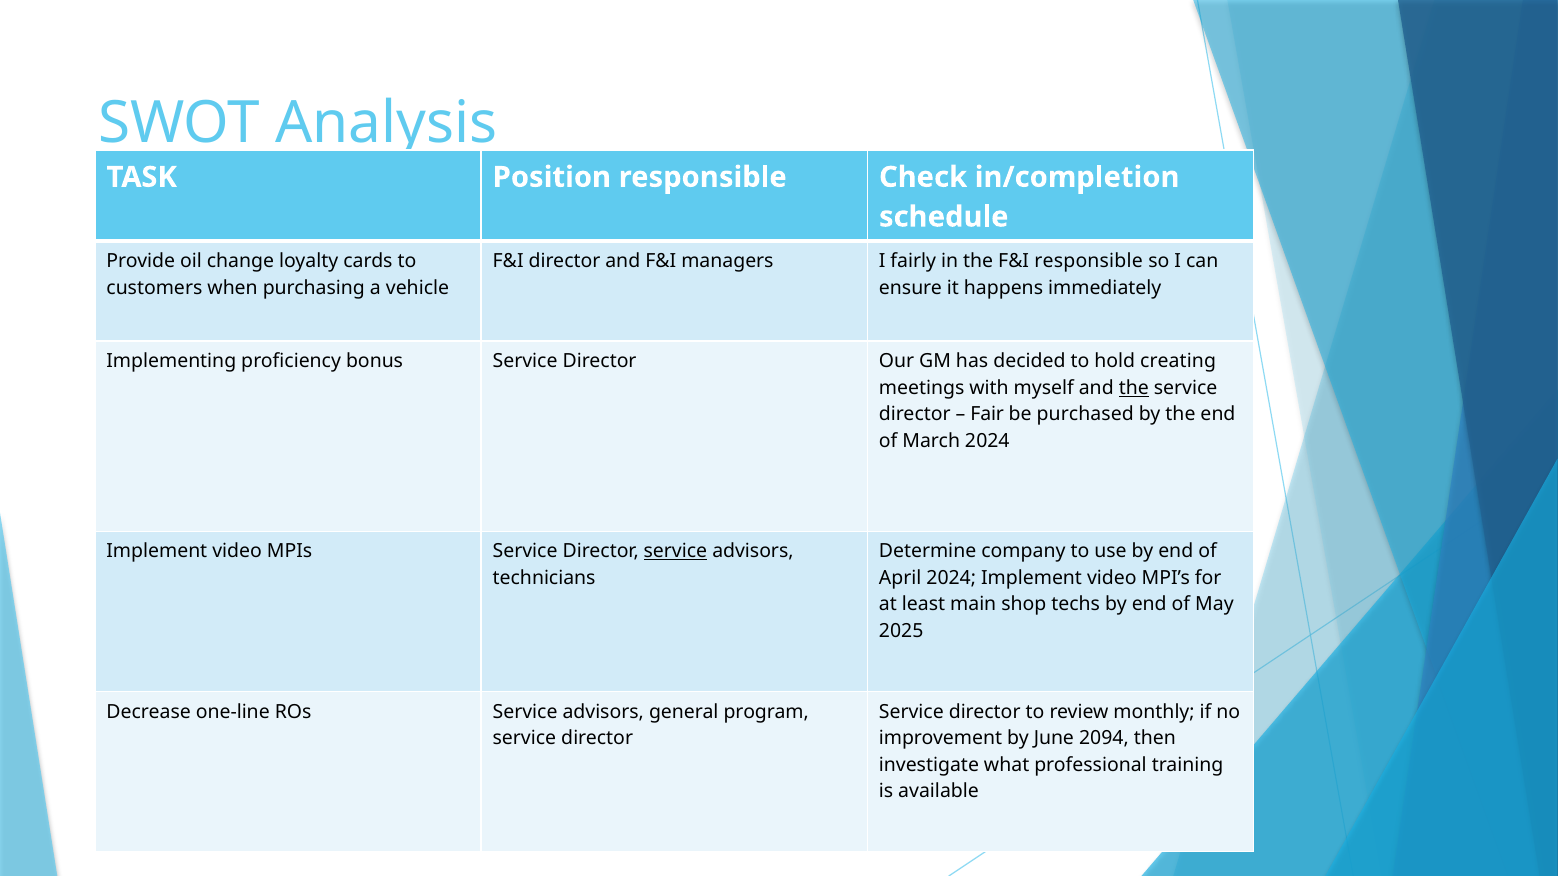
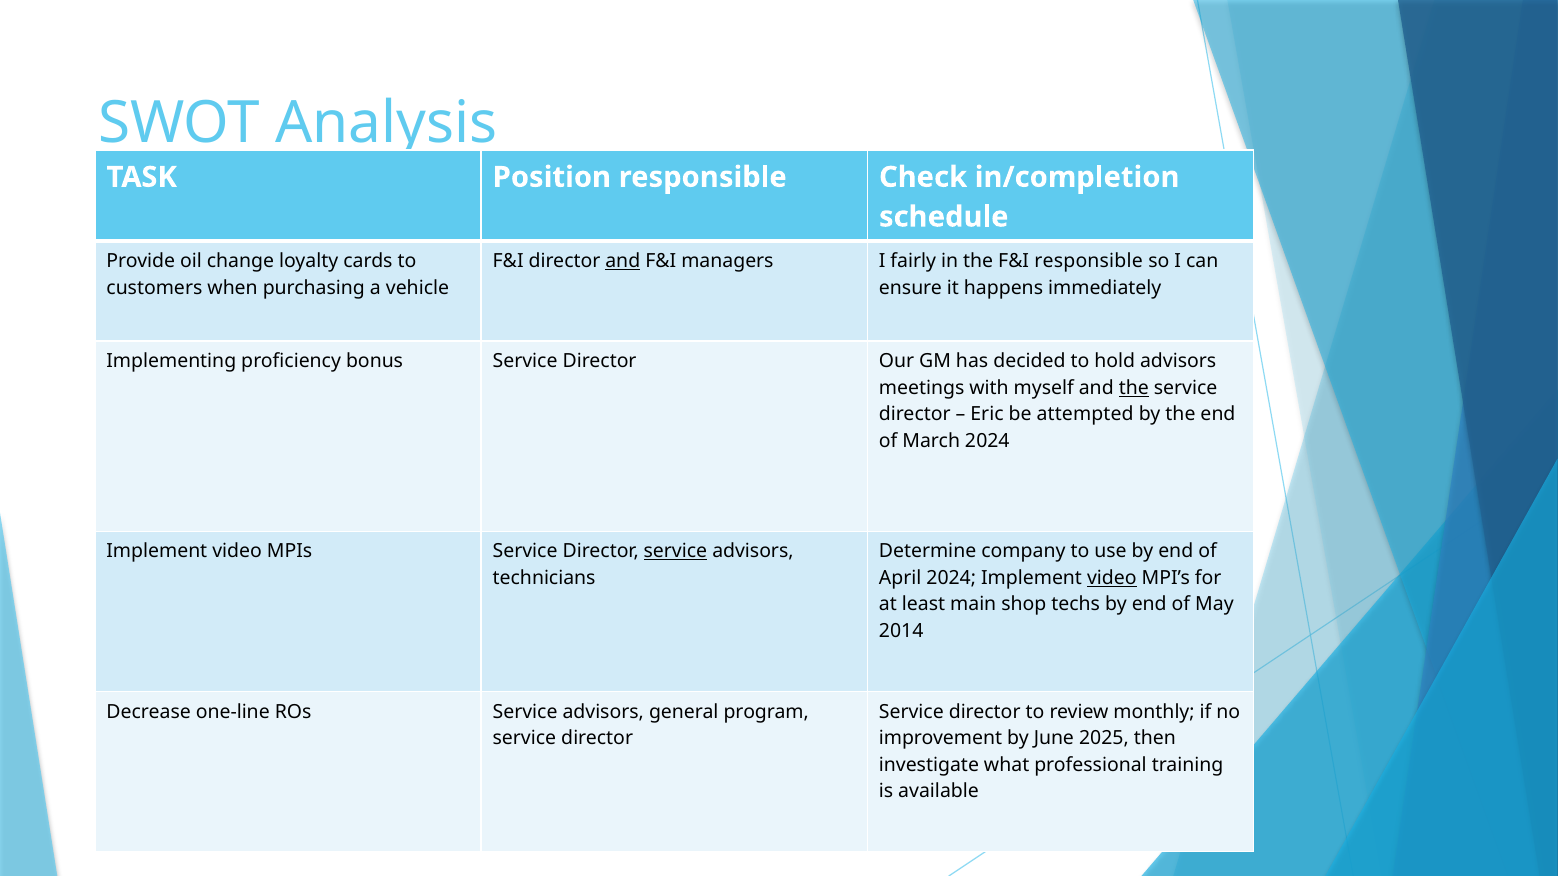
and at (623, 261) underline: none -> present
hold creating: creating -> advisors
Fair: Fair -> Eric
purchased: purchased -> attempted
video at (1112, 578) underline: none -> present
2025: 2025 -> 2014
2094: 2094 -> 2025
